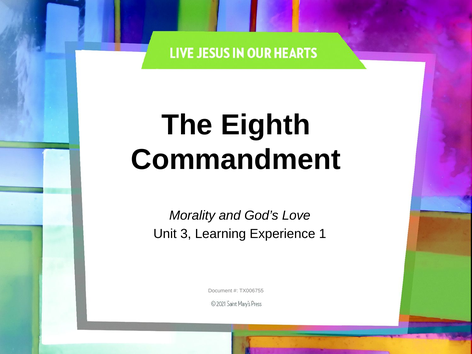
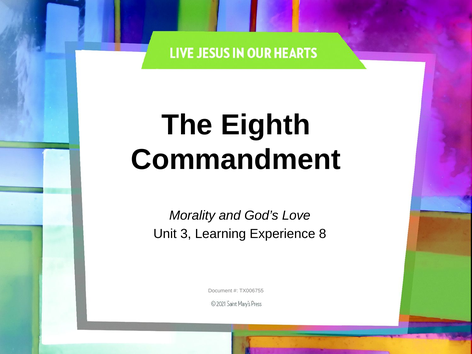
1: 1 -> 8
